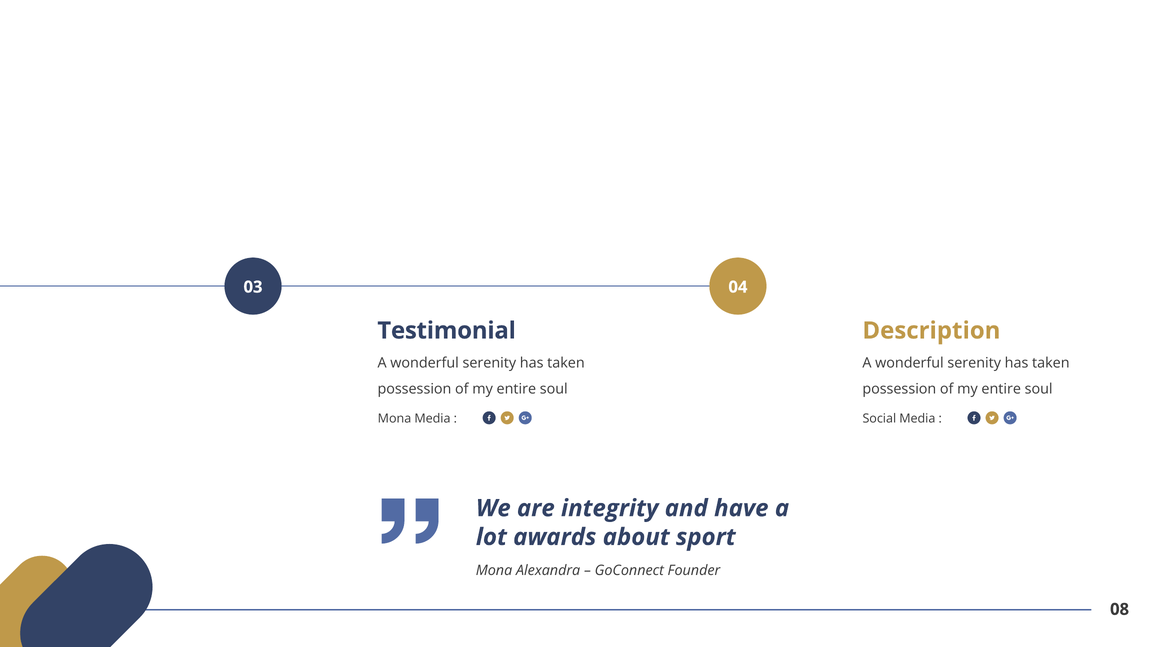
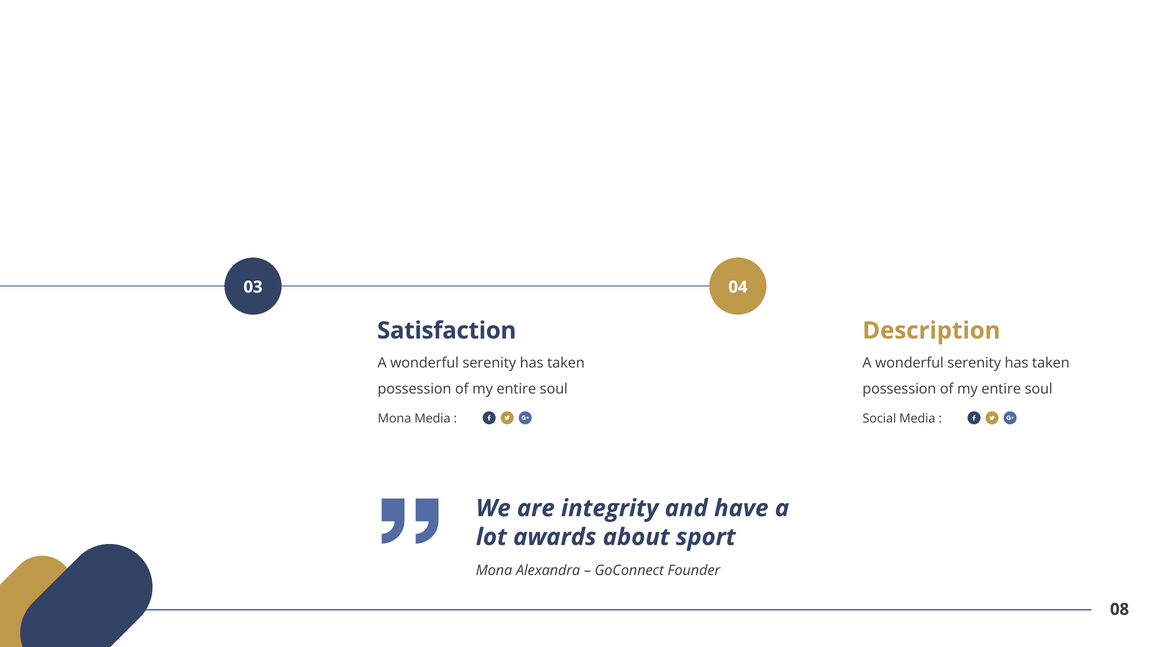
Testimonial: Testimonial -> Satisfaction
